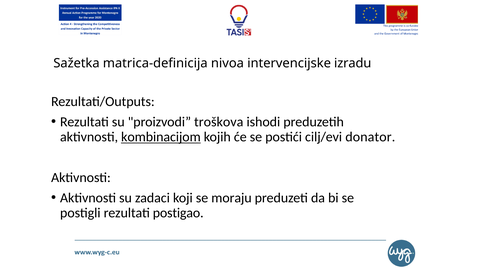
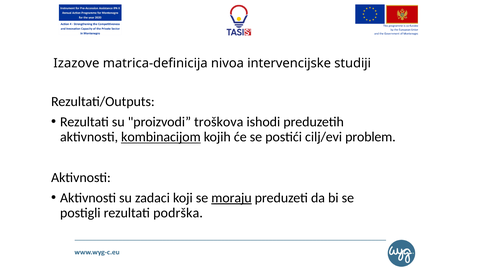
Sažetka: Sažetka -> Izazove
izradu: izradu -> studiji
donator: donator -> problem
moraju underline: none -> present
postigao: postigao -> podrška
